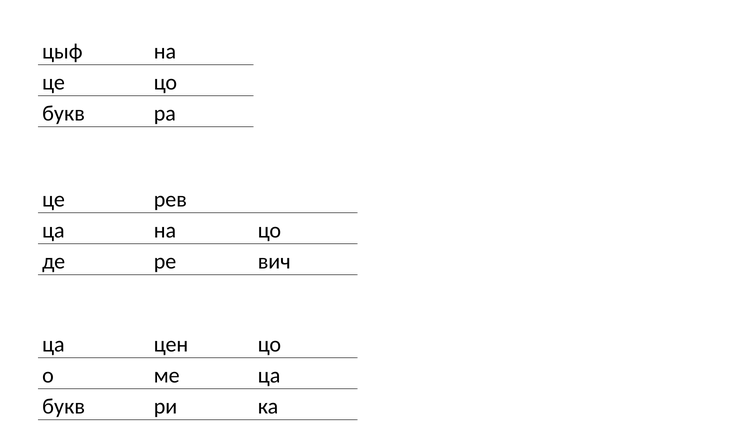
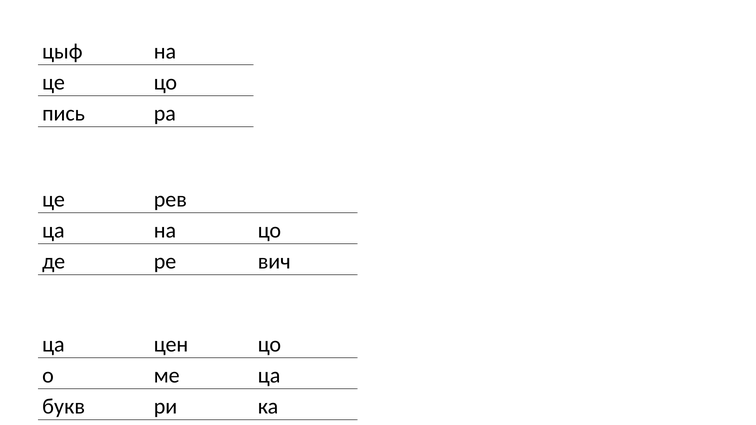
букв at (64, 114): букв -> пись
